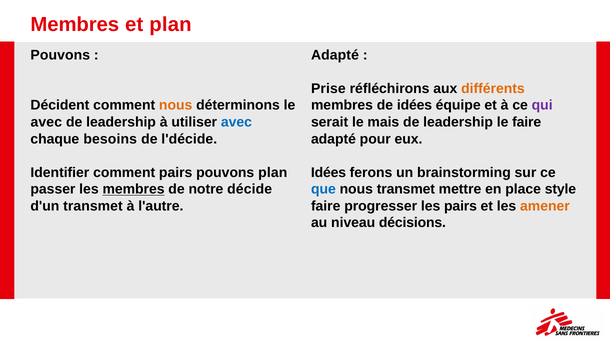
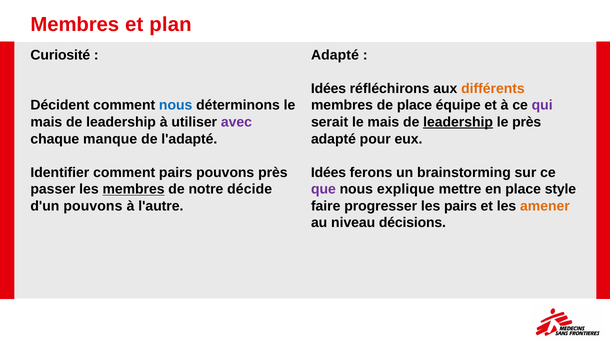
Pouvons at (60, 55): Pouvons -> Curiosité
Prise at (328, 89): Prise -> Idées
nous at (176, 105) colour: orange -> blue
de idées: idées -> place
avec at (46, 122): avec -> mais
avec at (236, 122) colour: blue -> purple
leadership at (458, 122) underline: none -> present
le faire: faire -> près
besoins: besoins -> manque
l'décide: l'décide -> l'adapté
pouvons plan: plan -> près
que colour: blue -> purple
nous transmet: transmet -> explique
d'un transmet: transmet -> pouvons
